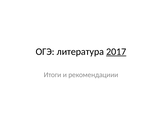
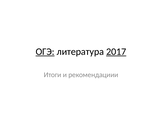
ОГЭ underline: none -> present
